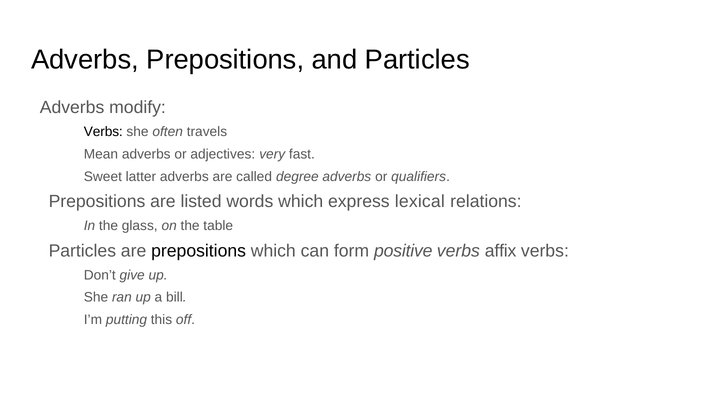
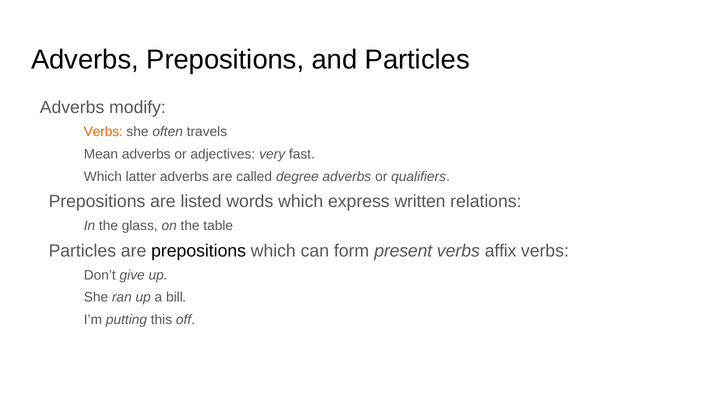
Verbs at (103, 132) colour: black -> orange
Sweet at (103, 177): Sweet -> Which
lexical: lexical -> written
positive: positive -> present
